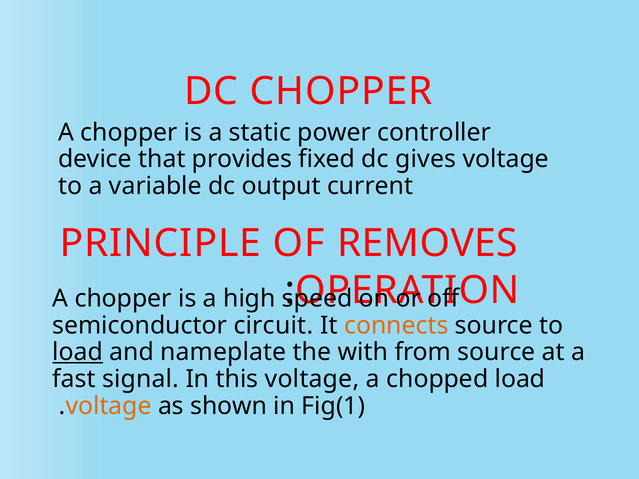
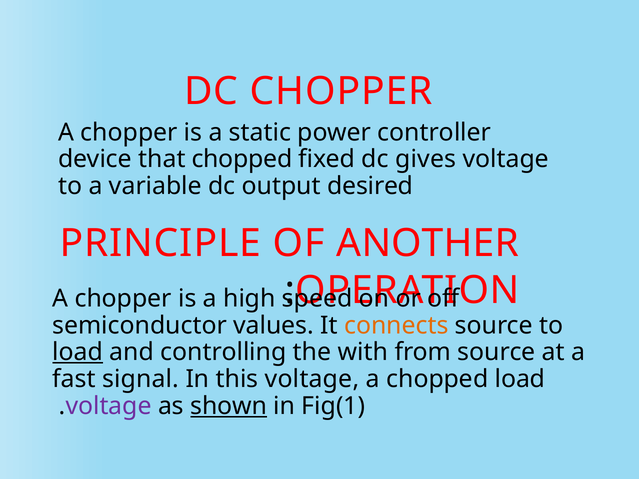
that provides: provides -> chopped
current: current -> desired
REMOVES: REMOVES -> ANOTHER
circuit: circuit -> values
nameplate: nameplate -> controlling
voltage at (109, 406) colour: orange -> purple
shown underline: none -> present
